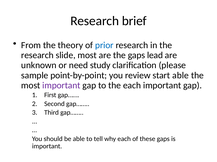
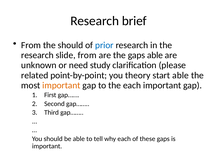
the theory: theory -> should
slide most: most -> from
gaps lead: lead -> able
sample: sample -> related
review: review -> theory
important at (61, 86) colour: purple -> orange
